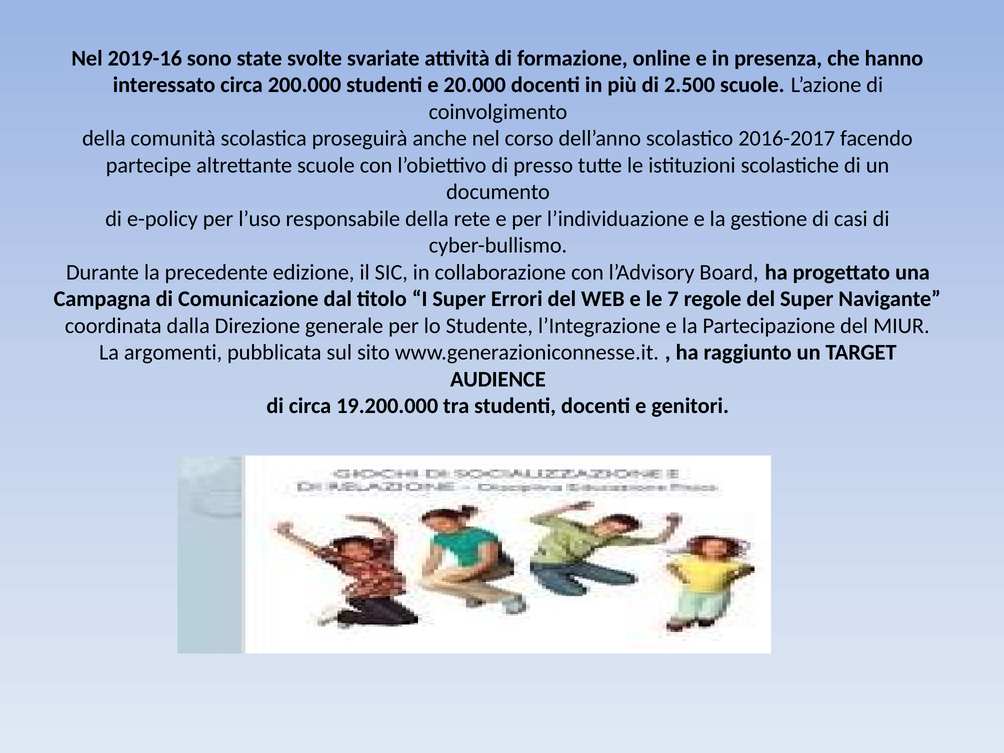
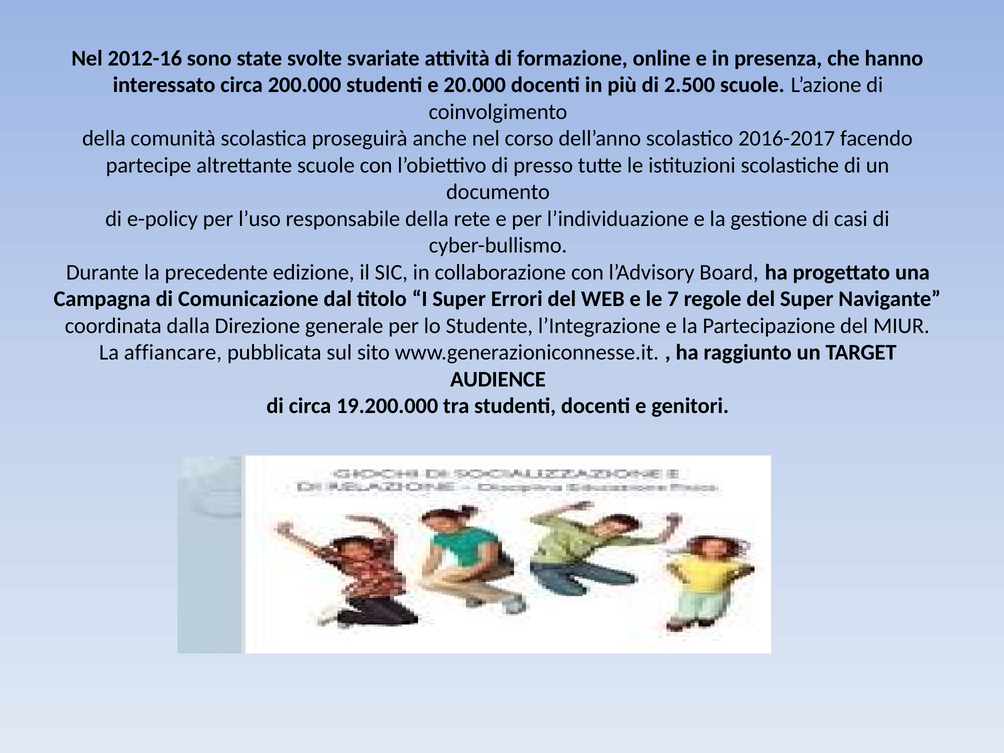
2019-16: 2019-16 -> 2012-16
argomenti: argomenti -> affiancare
